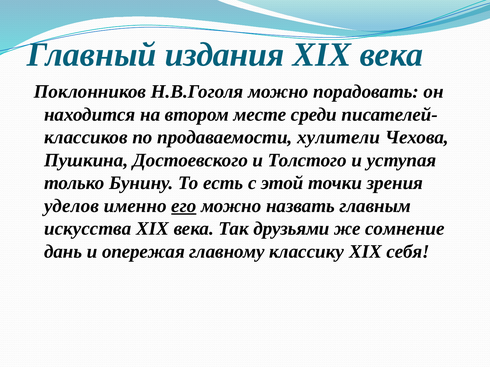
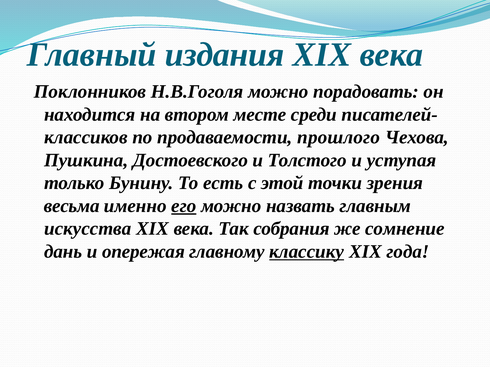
хулители: хулители -> прошлого
уделов: уделов -> весьма
друзьями: друзьями -> собрания
классику underline: none -> present
себя: себя -> года
